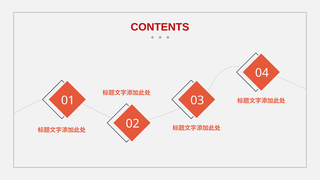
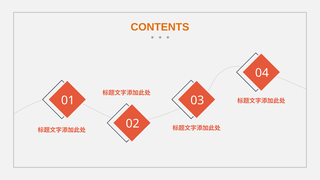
CONTENTS colour: red -> orange
